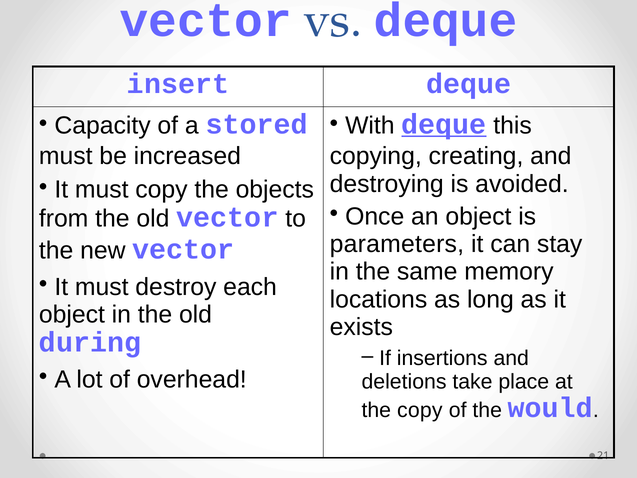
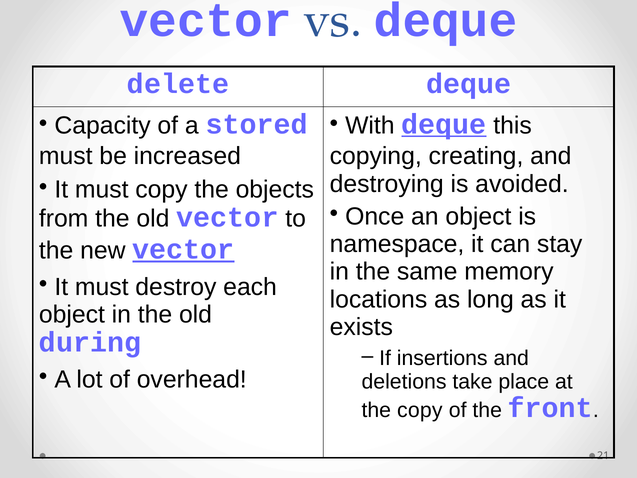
insert: insert -> delete
parameters: parameters -> namespace
vector at (183, 249) underline: none -> present
would: would -> front
